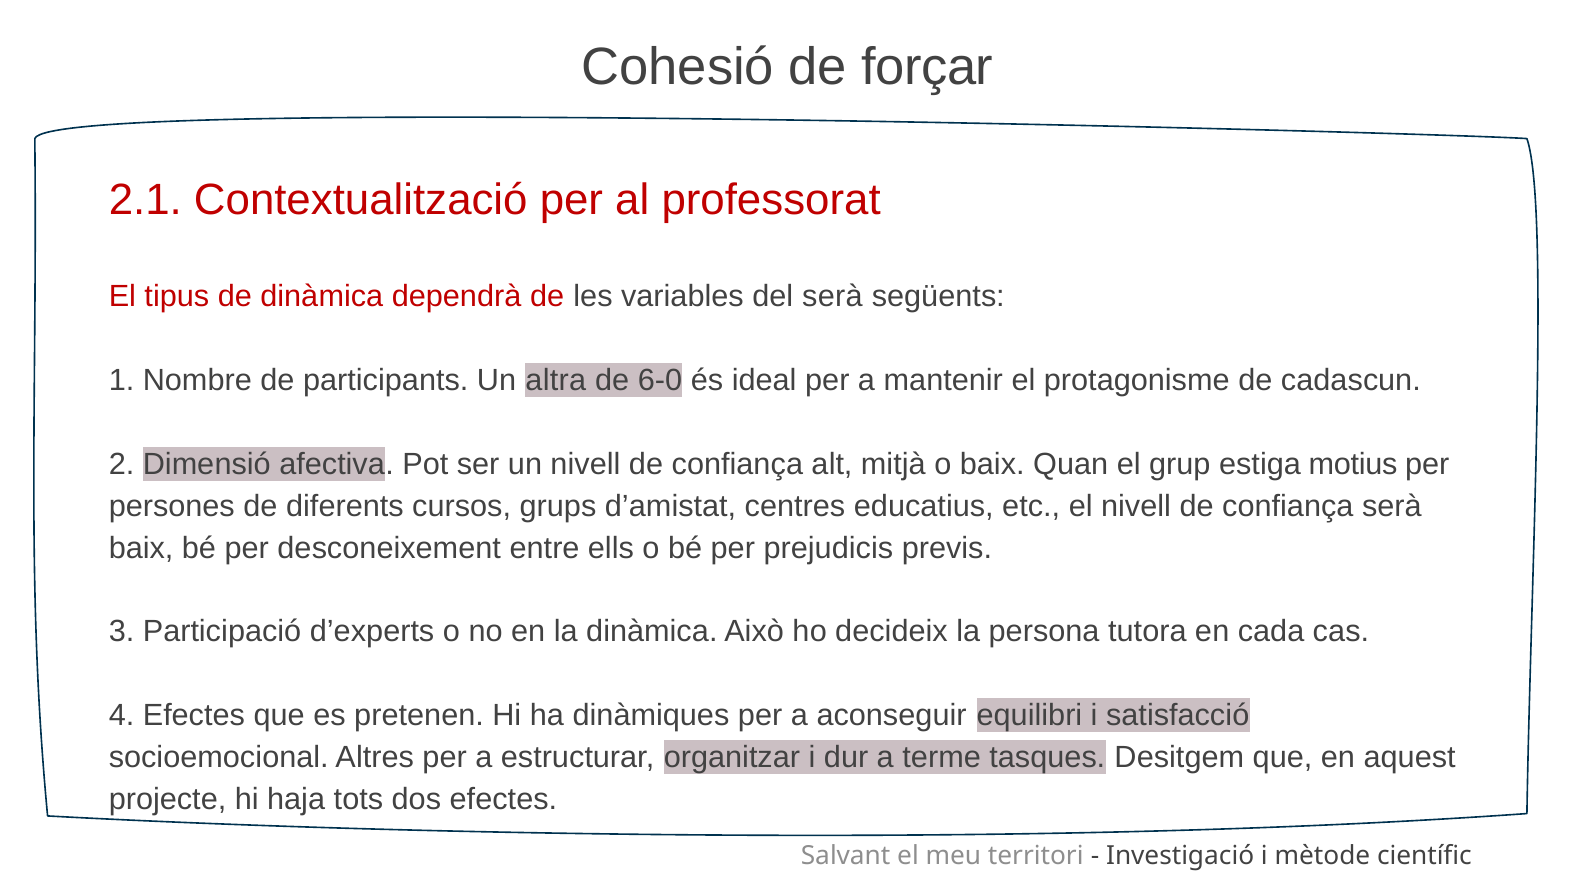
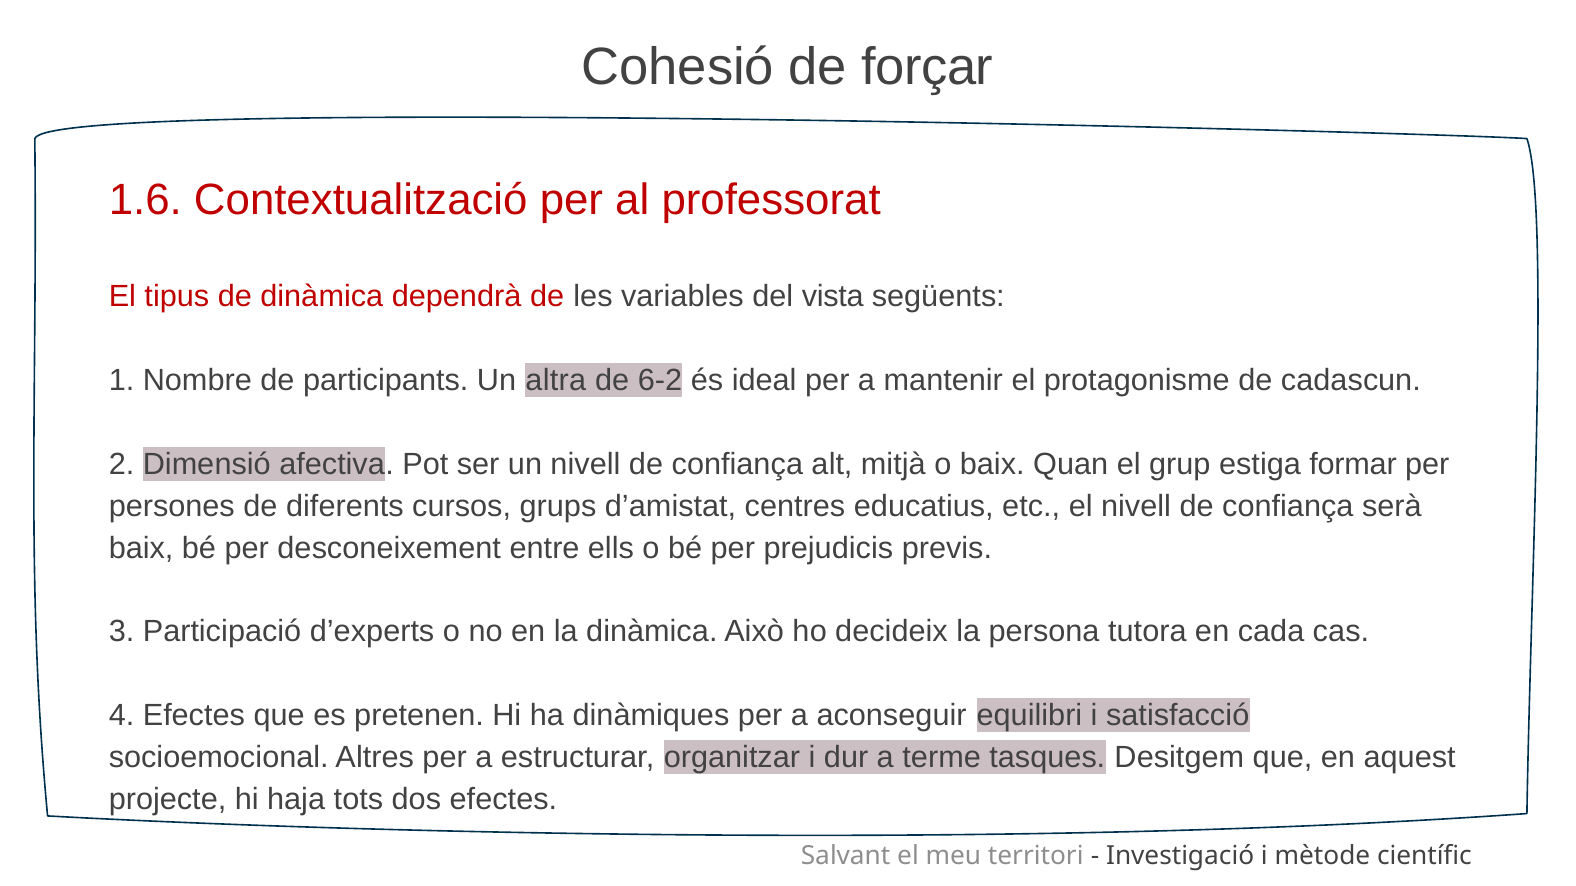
2.1: 2.1 -> 1.6
del serà: serà -> vista
6-0: 6-0 -> 6-2
motius: motius -> formar
